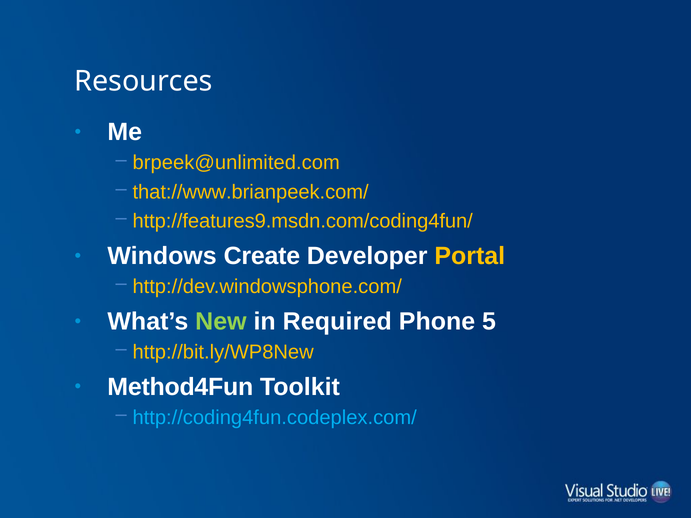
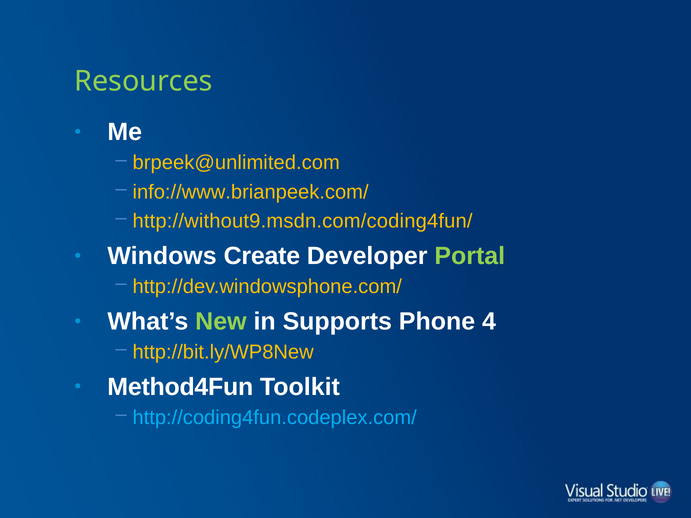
Resources colour: white -> light green
that://www.brianpeek.com/: that://www.brianpeek.com/ -> info://www.brianpeek.com/
http://features9.msdn.com/coding4fun/: http://features9.msdn.com/coding4fun/ -> http://without9.msdn.com/coding4fun/
Portal colour: yellow -> light green
Required: Required -> Supports
5: 5 -> 4
